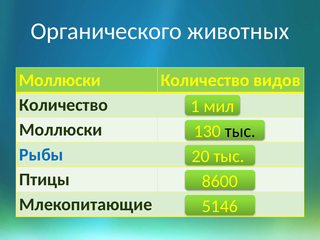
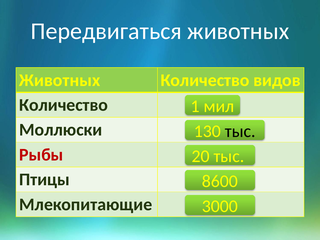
Органического: Органического -> Передвигаться
Моллюски at (60, 80): Моллюски -> Животных
Рыбы colour: blue -> red
5146: 5146 -> 3000
